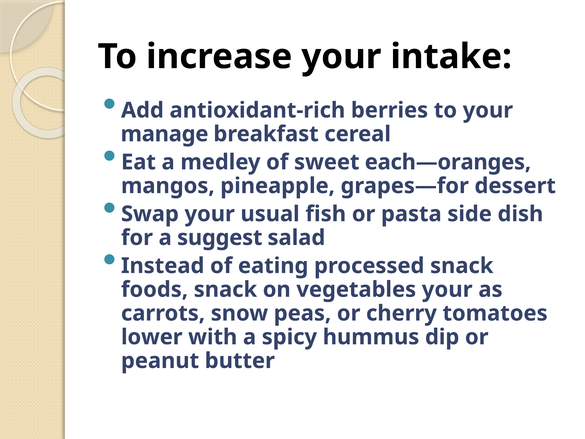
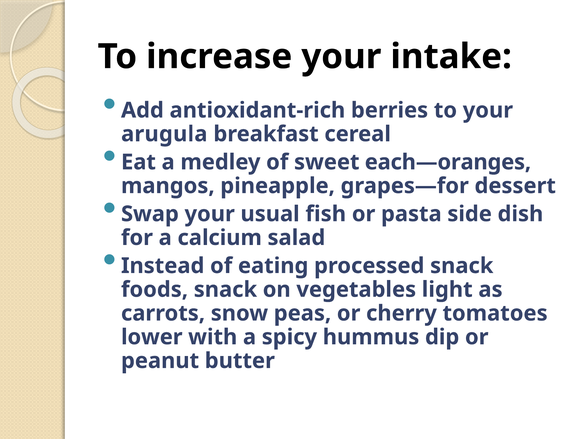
manage: manage -> arugula
suggest: suggest -> calcium
vegetables your: your -> light
